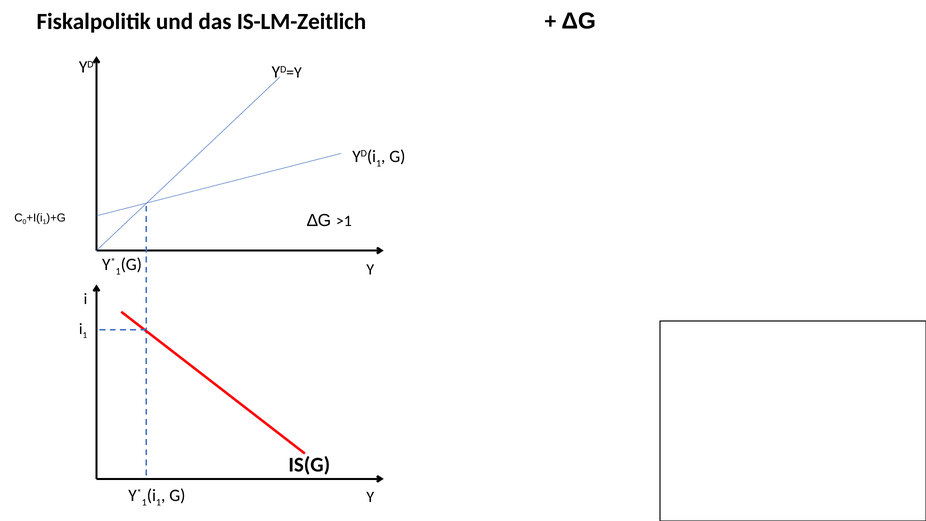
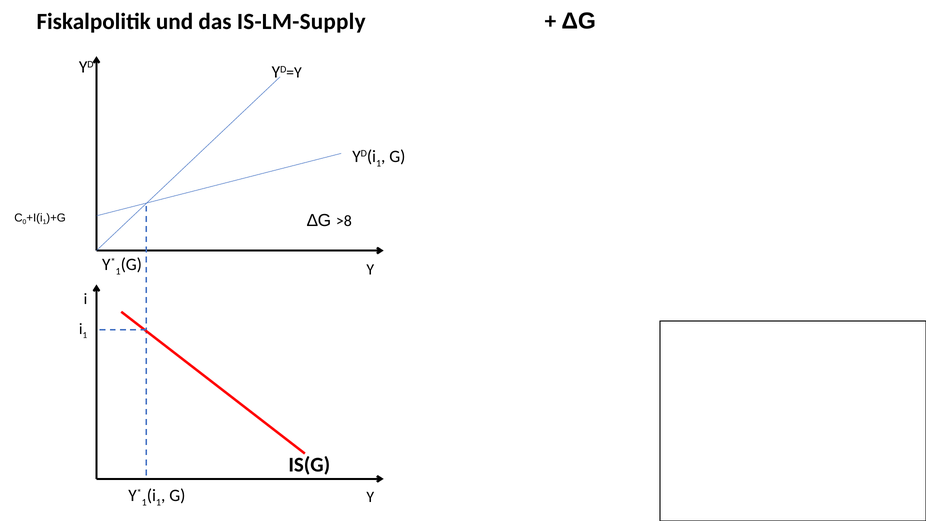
IS-LM-Zeitlich: IS-LM-Zeitlich -> IS-LM-Supply
>1: >1 -> >8
